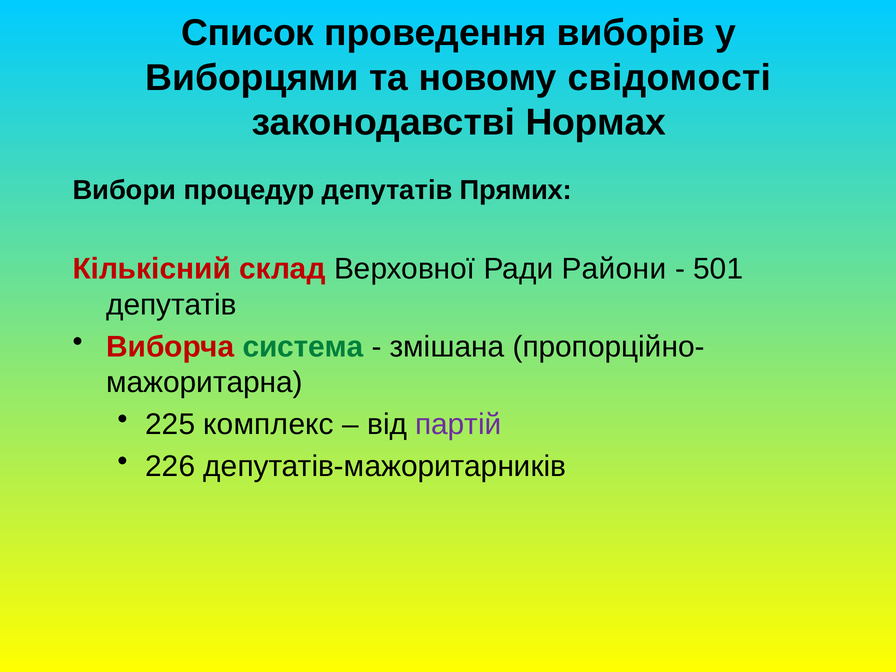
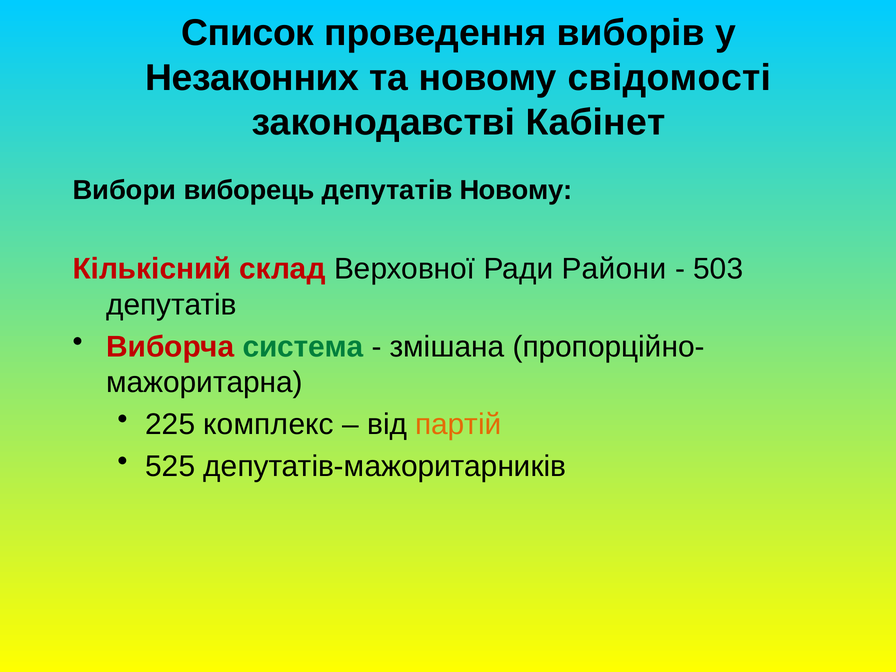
Виборцями: Виборцями -> Незаконних
Нормах: Нормах -> Кабінет
процедур: процедур -> виборець
депутатів Прямих: Прямих -> Новому
501: 501 -> 503
партій colour: purple -> orange
226: 226 -> 525
